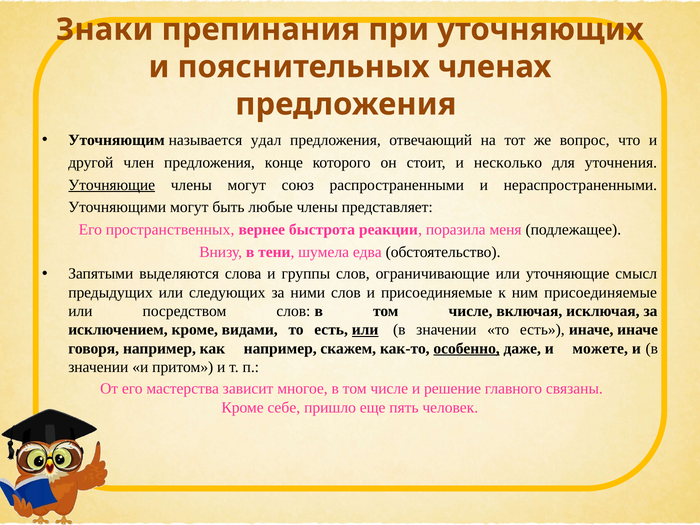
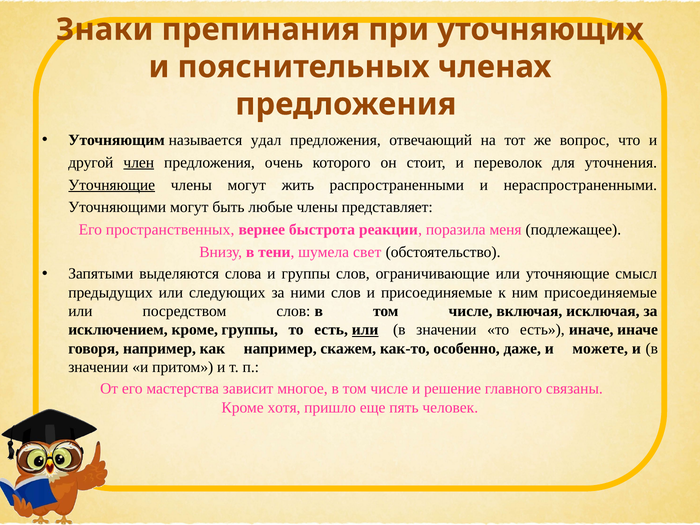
член underline: none -> present
конце: конце -> очень
несколько: несколько -> переволок
союз: союз -> жить
едва: едва -> свет
кроме видами: видами -> группы
особенно underline: present -> none
себе: себе -> хотя
